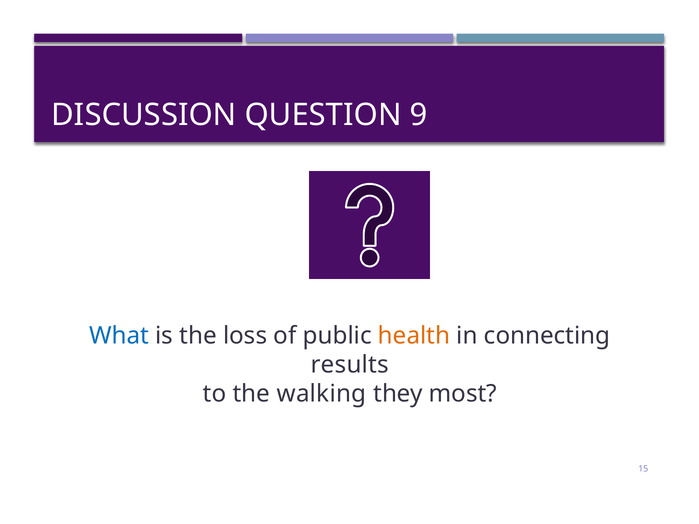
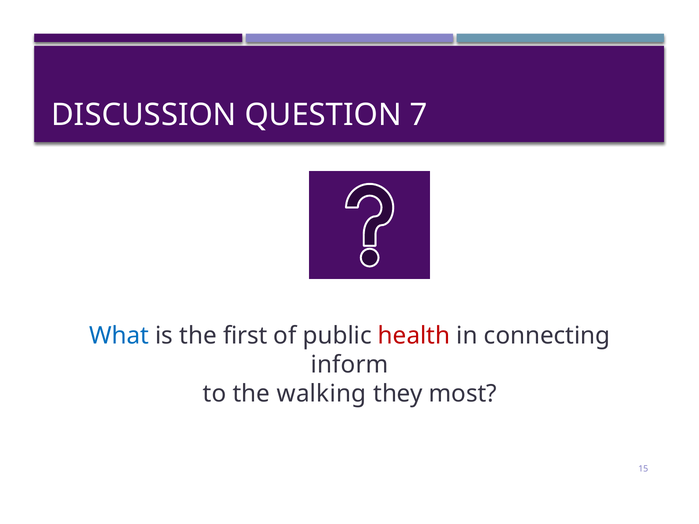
9: 9 -> 7
loss: loss -> first
health colour: orange -> red
results: results -> inform
